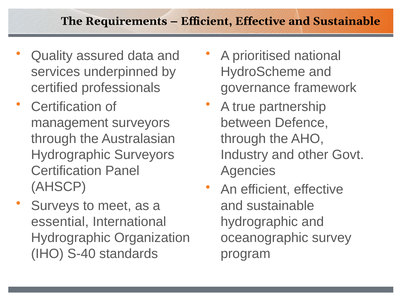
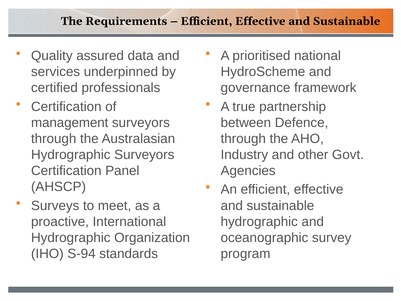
essential: essential -> proactive
S-40: S-40 -> S-94
